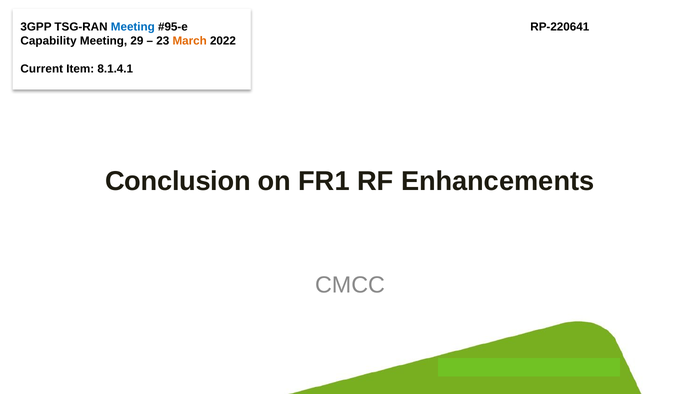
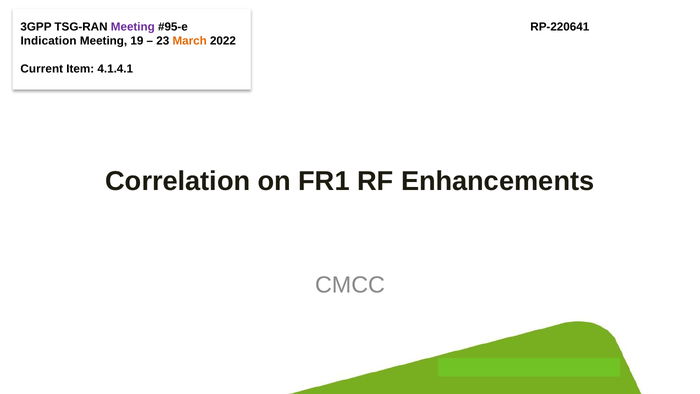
Meeting at (133, 27) colour: blue -> purple
Capability: Capability -> Indication
29: 29 -> 19
8.1.4.1: 8.1.4.1 -> 4.1.4.1
Conclusion: Conclusion -> Correlation
